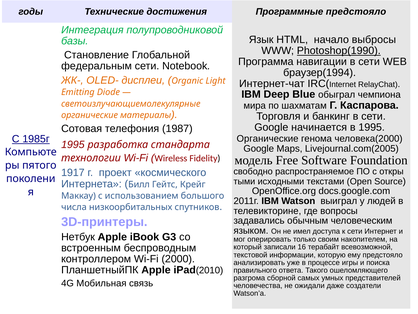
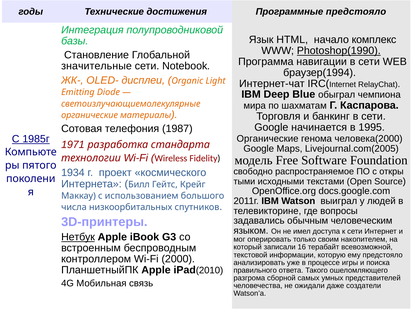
выбросы: выбросы -> комплекс
федеральным: федеральным -> значительные
1995 at (73, 144): 1995 -> 1971
1917: 1917 -> 1934
Нетбук underline: none -> present
